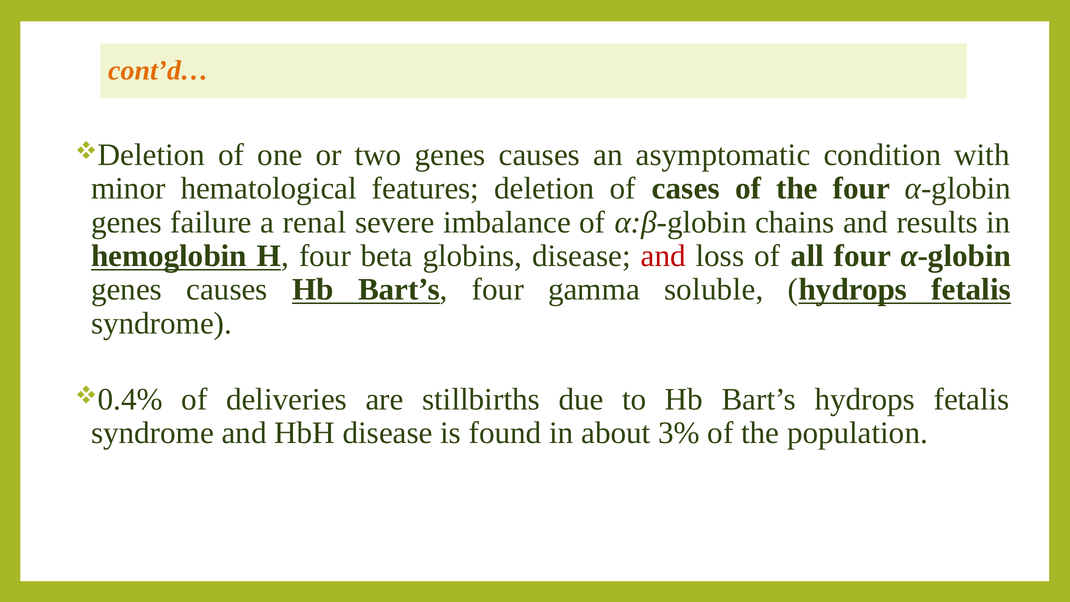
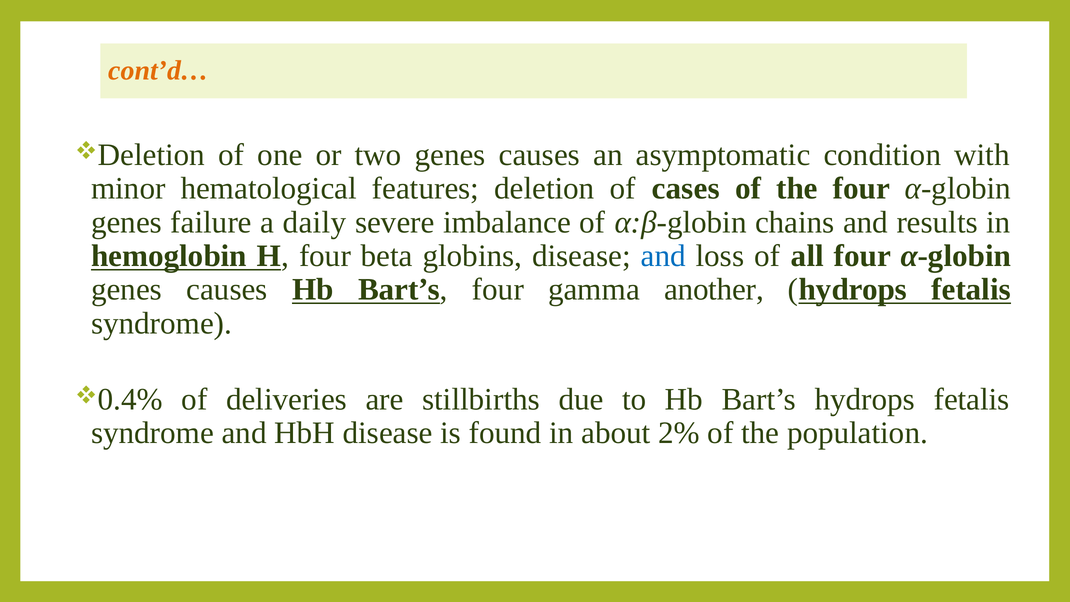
renal: renal -> daily
and at (663, 256) colour: red -> blue
soluble: soluble -> another
3%: 3% -> 2%
